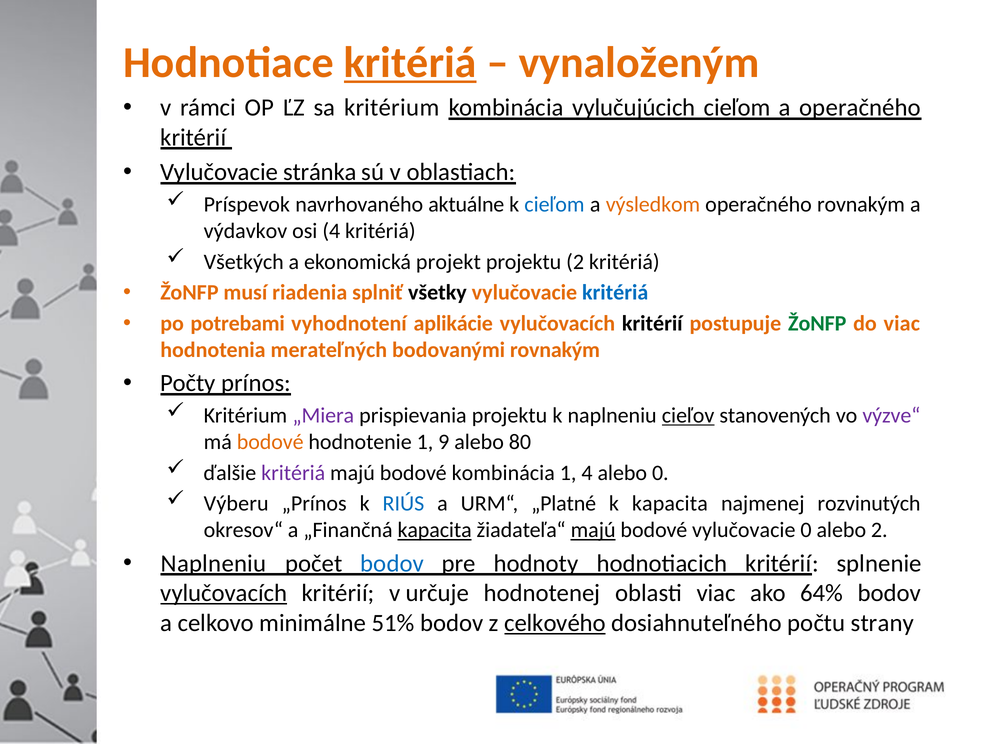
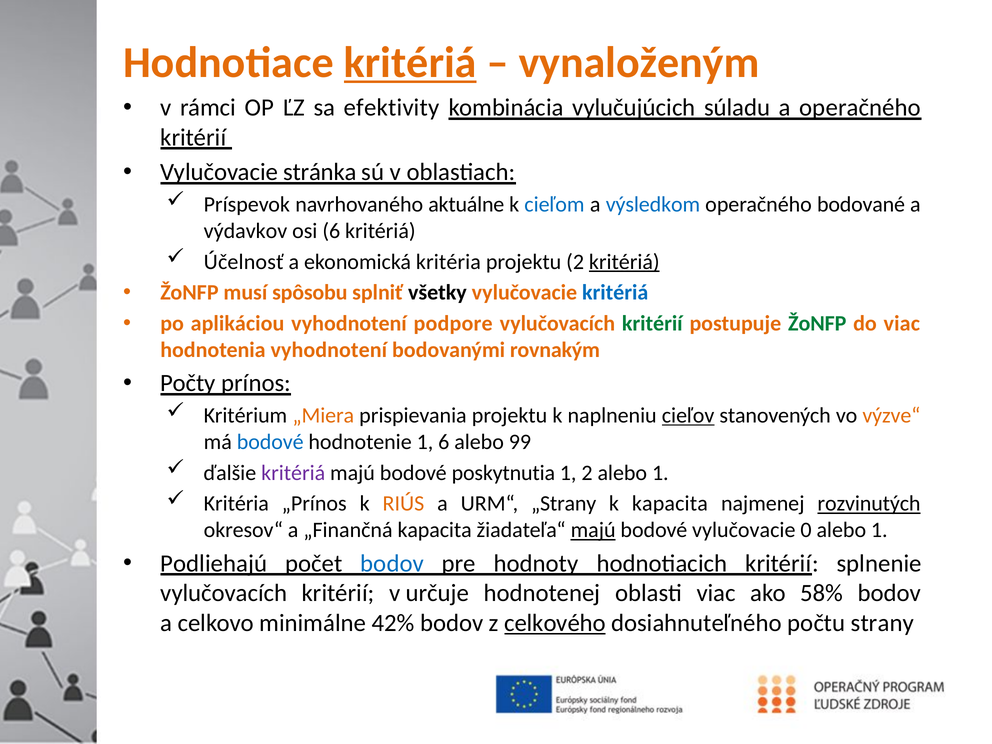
sa kritérium: kritérium -> efektivity
vylučujúcich cieľom: cieľom -> súladu
výsledkom colour: orange -> blue
operačného rovnakým: rovnakým -> bodované
osi 4: 4 -> 6
Všetkých: Všetkých -> Účelnosť
ekonomická projekt: projekt -> kritéria
kritériá at (624, 262) underline: none -> present
riadenia: riadenia -> spôsobu
potrebami: potrebami -> aplikáciou
aplikácie: aplikácie -> podpore
kritérií at (652, 324) colour: black -> green
hodnotenia merateľných: merateľných -> vyhodnotení
„Miera colour: purple -> orange
výzve“ colour: purple -> orange
bodové at (270, 442) colour: orange -> blue
1 9: 9 -> 6
80: 80 -> 99
bodové kombinácia: kombinácia -> poskytnutia
1 4: 4 -> 2
0 at (660, 473): 0 -> 1
Výberu at (236, 504): Výberu -> Kritéria
RIÚS colour: blue -> orange
„Platné: „Platné -> „Strany
rozvinutých underline: none -> present
kapacita at (435, 530) underline: present -> none
0 alebo 2: 2 -> 1
Naplneniu at (214, 563): Naplneniu -> Podliehajú
vylučovacích at (224, 593) underline: present -> none
64%: 64% -> 58%
51%: 51% -> 42%
